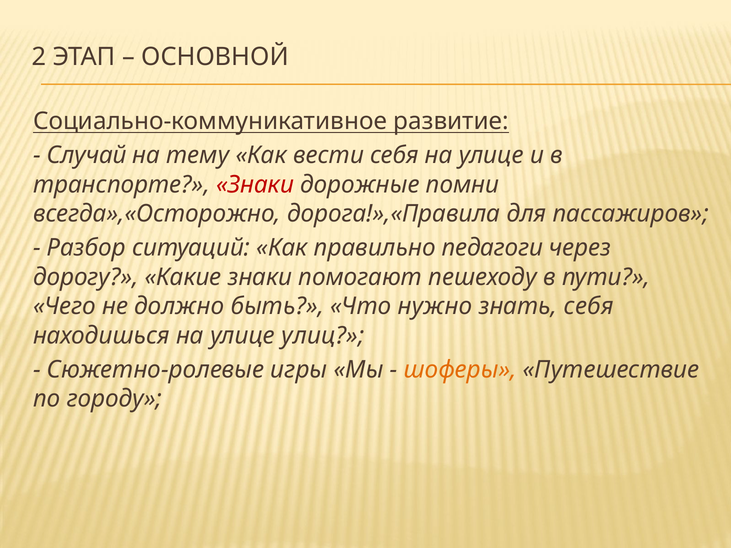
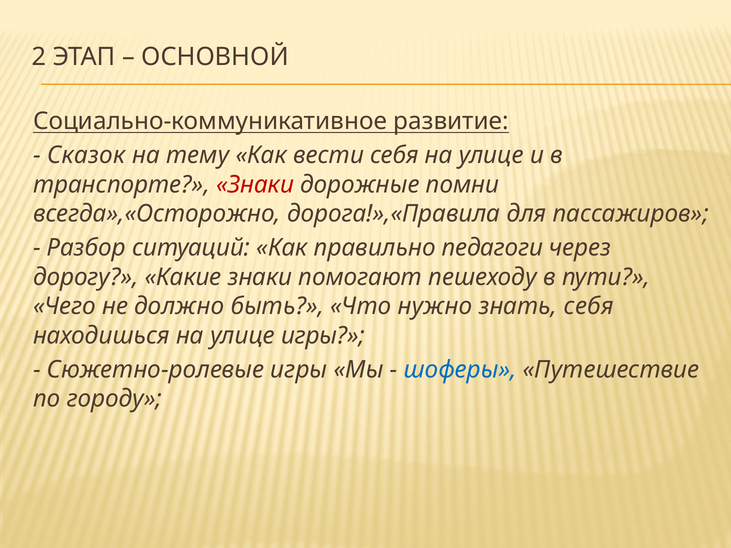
Случай: Случай -> Сказок
улице улиц: улиц -> игры
шоферы colour: orange -> blue
